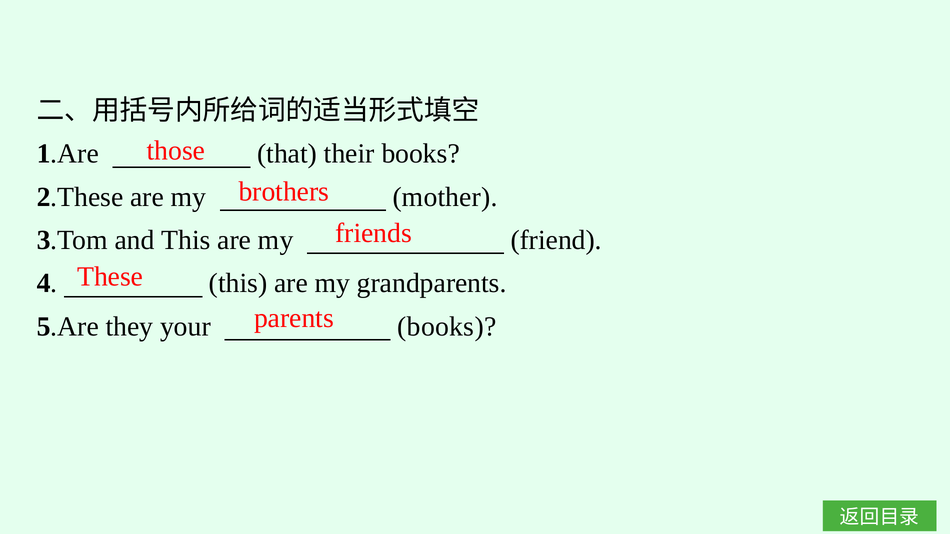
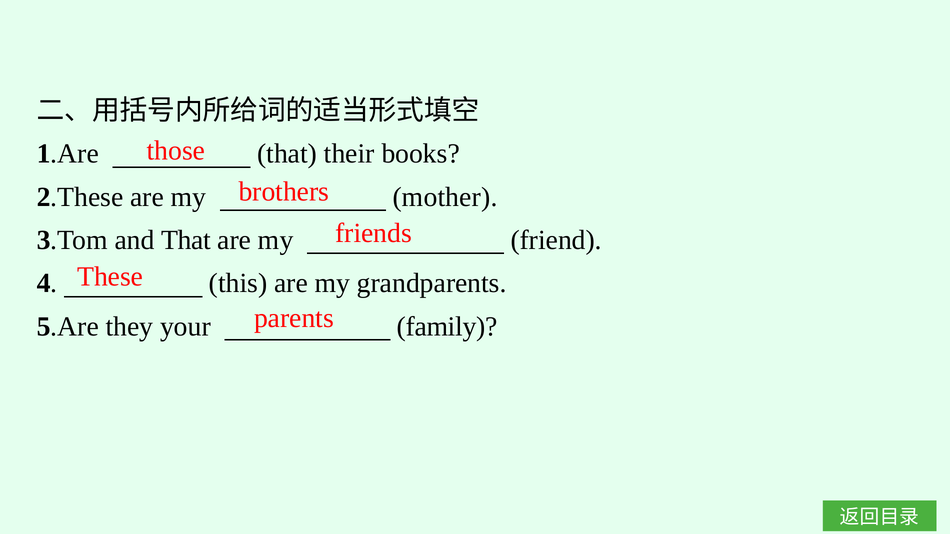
and This: This -> That
your books: books -> family
